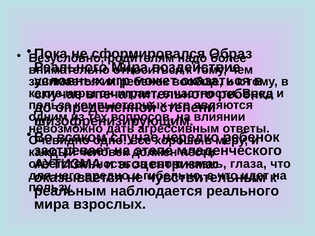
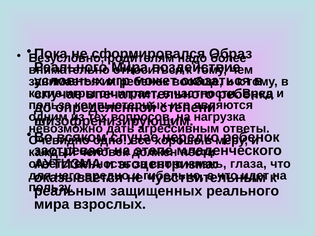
влиянии: влиянии -> нагрузка
наблюдается: наблюдается -> защищенных
